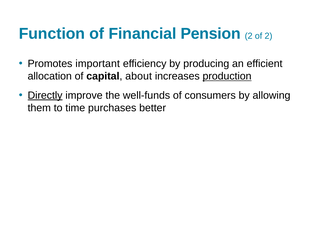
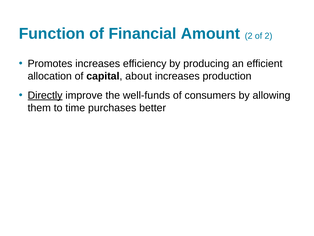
Pension: Pension -> Amount
Promotes important: important -> increases
production underline: present -> none
